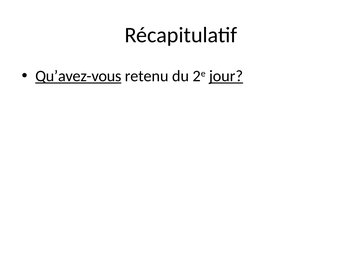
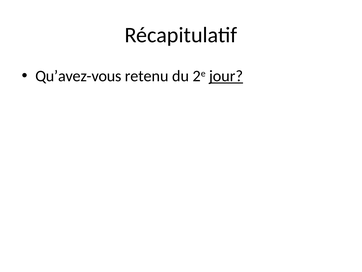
Qu’avez-vous underline: present -> none
